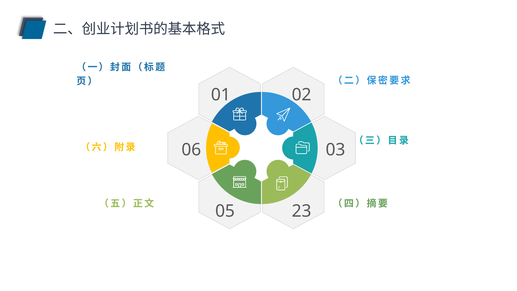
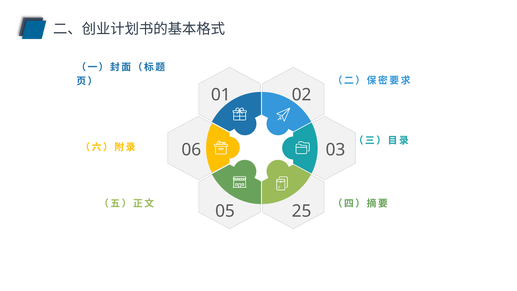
23: 23 -> 25
